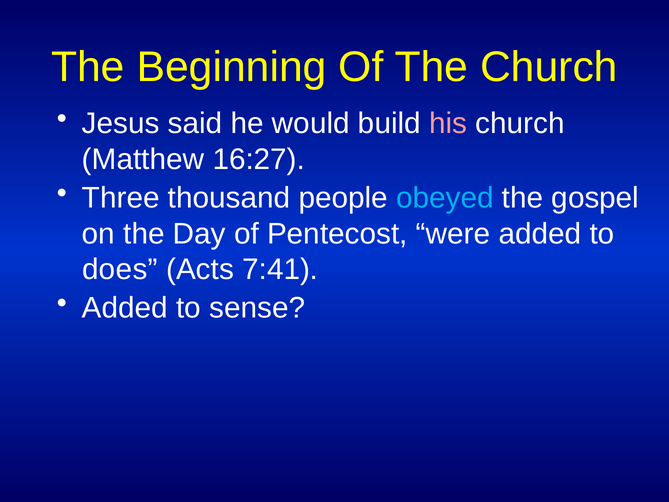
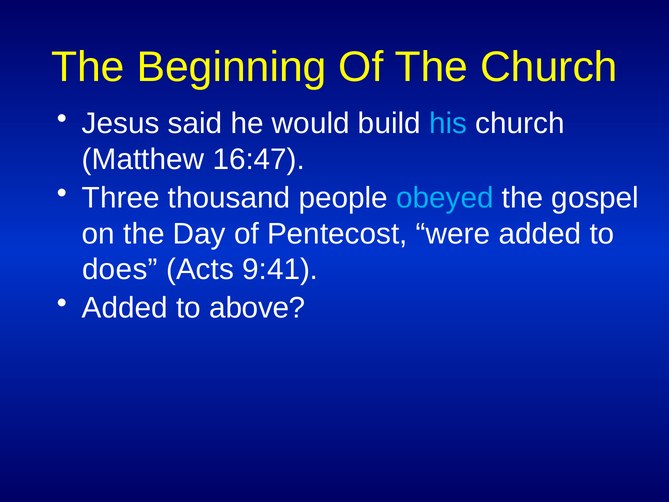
his colour: pink -> light blue
16:27: 16:27 -> 16:47
7:41: 7:41 -> 9:41
sense: sense -> above
